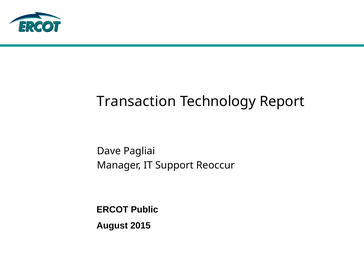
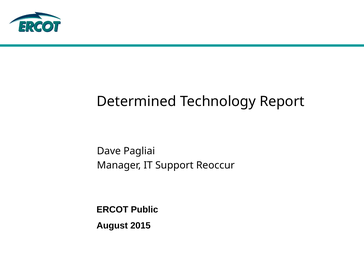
Transaction: Transaction -> Determined
